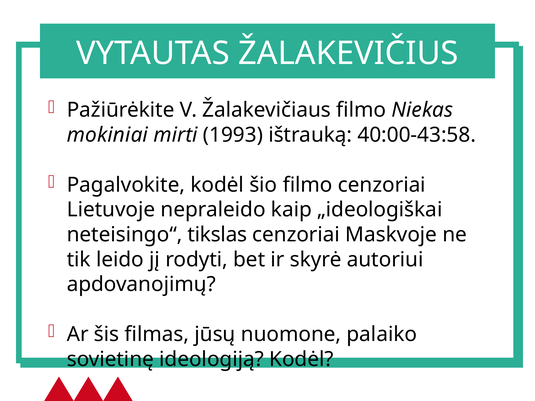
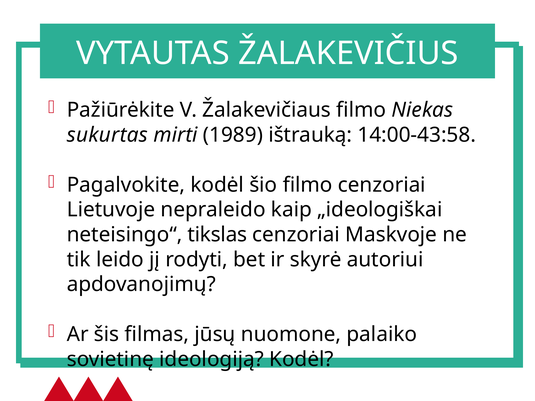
mokiniai: mokiniai -> sukurtas
1993: 1993 -> 1989
40:00-43:58: 40:00-43:58 -> 14:00-43:58
